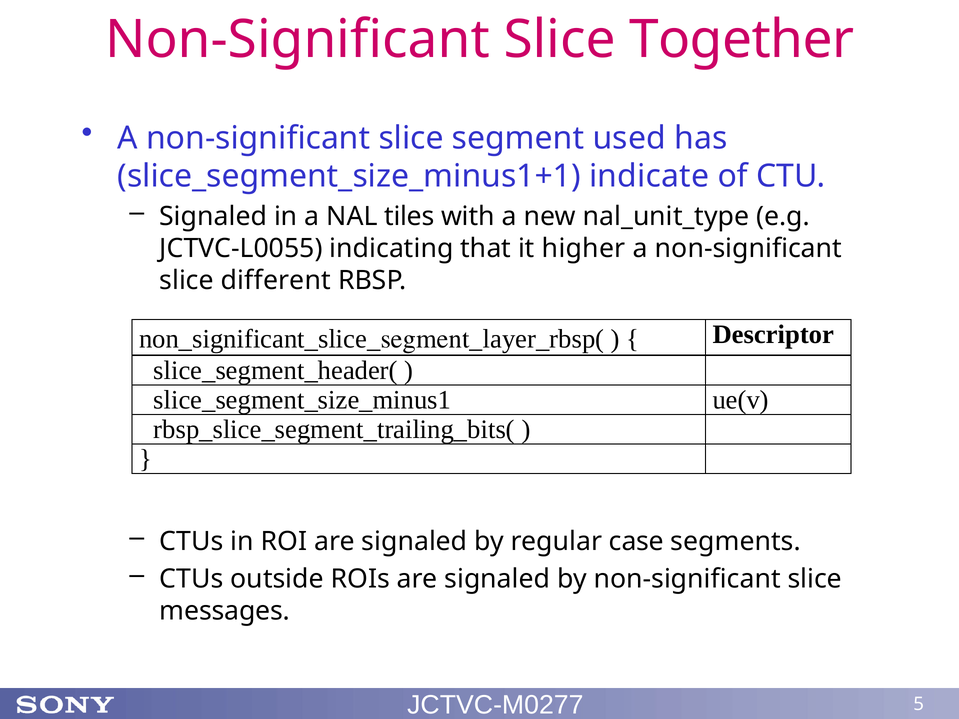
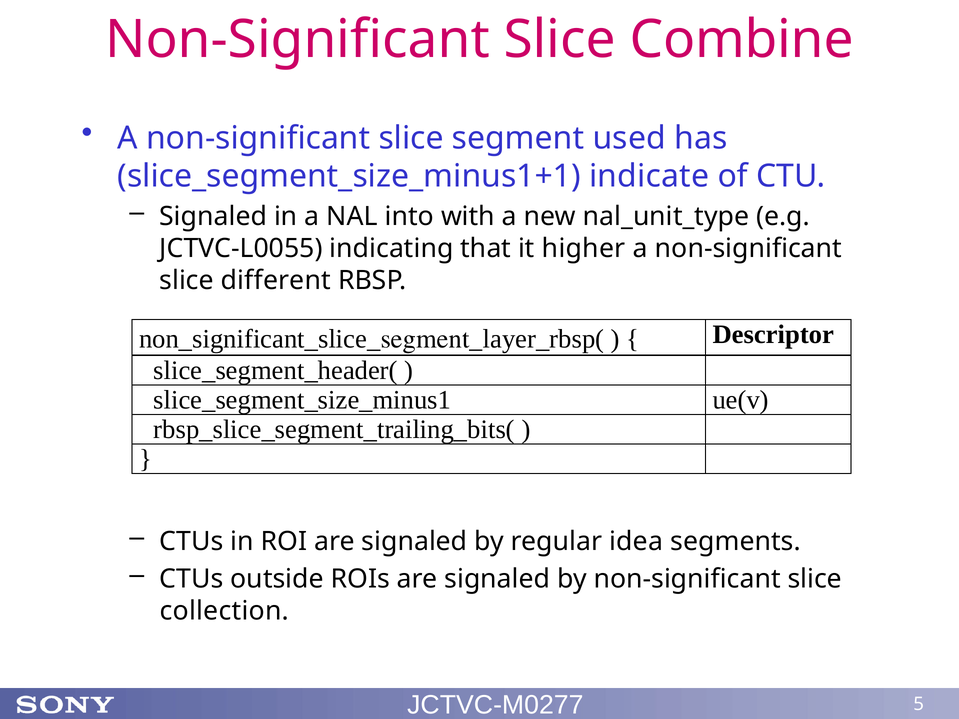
Together: Together -> Combine
tiles: tiles -> into
case: case -> idea
messages: messages -> collection
